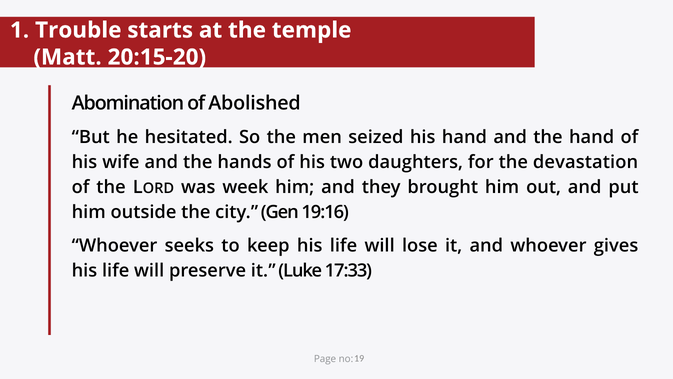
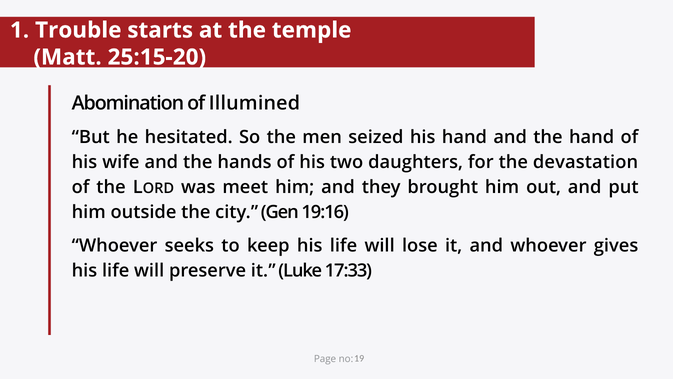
20:15-20: 20:15-20 -> 25:15-20
Abolished: Abolished -> Illumined
week: week -> meet
